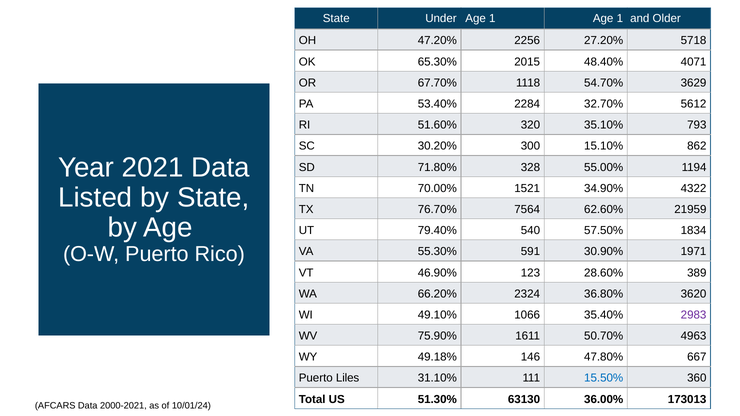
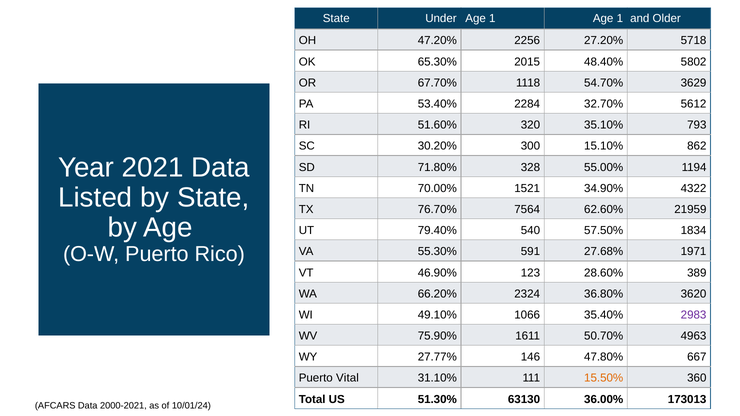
4071: 4071 -> 5802
30.90%: 30.90% -> 27.68%
49.18%: 49.18% -> 27.77%
Liles: Liles -> Vital
15.50% colour: blue -> orange
